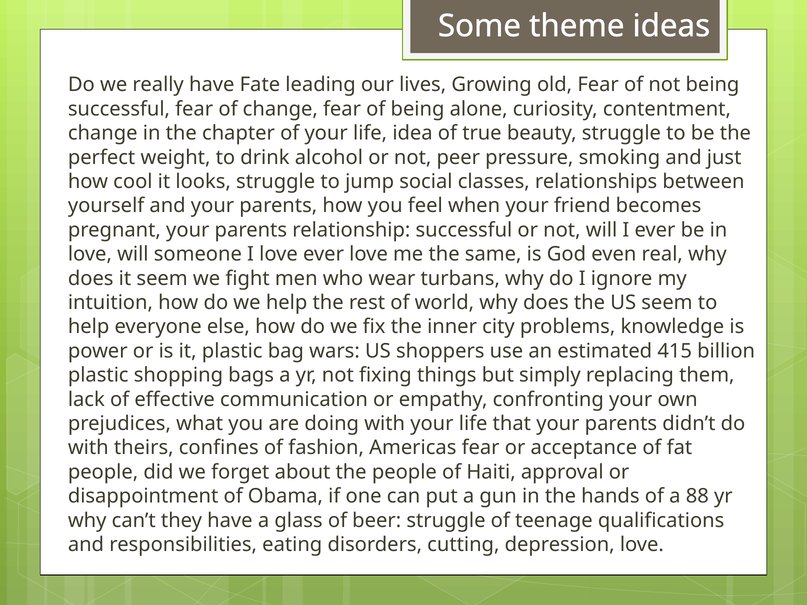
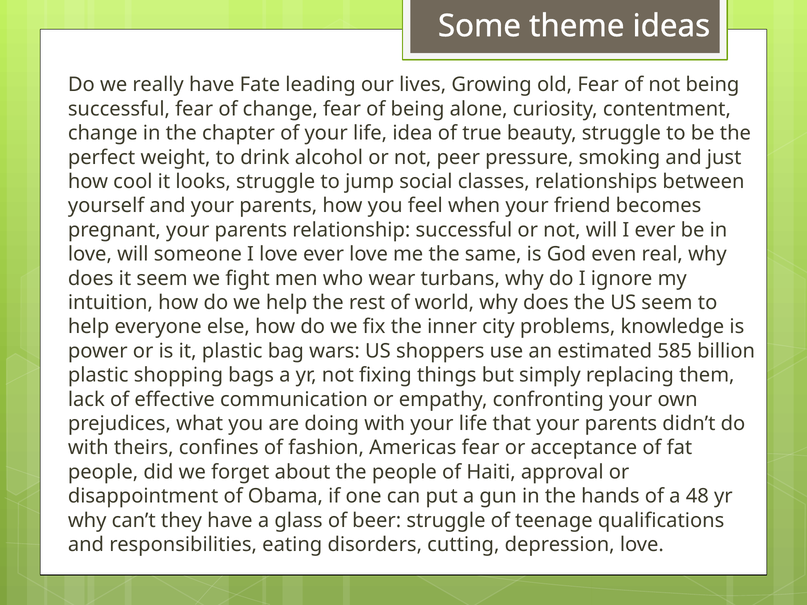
415: 415 -> 585
88: 88 -> 48
